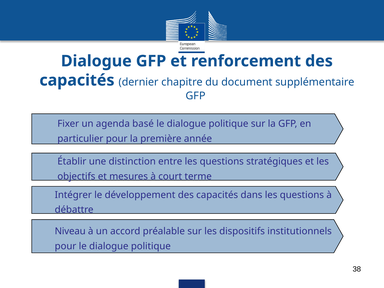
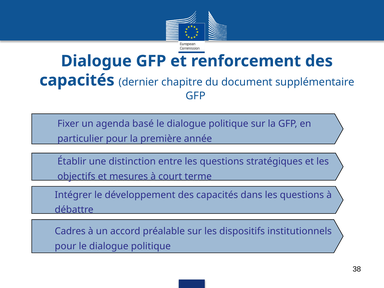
Niveau: Niveau -> Cadres
